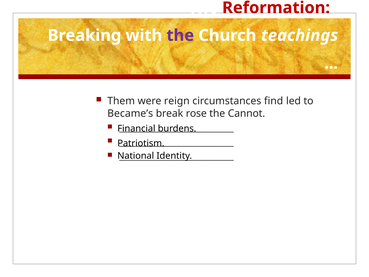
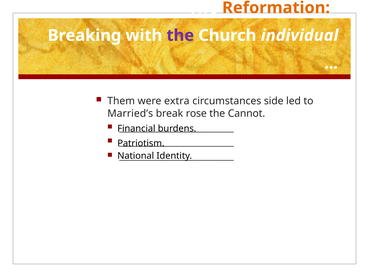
Reformation colour: red -> orange
teachings: teachings -> individual
reign: reign -> extra
find: find -> side
Became’s: Became’s -> Married’s
